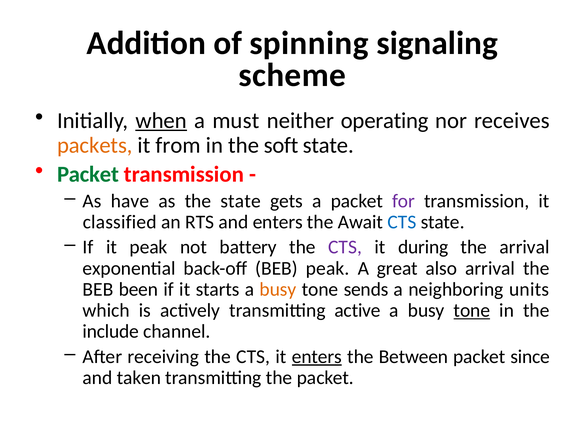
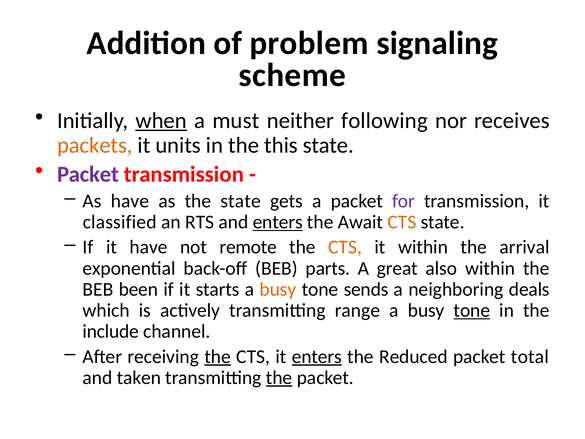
spinning: spinning -> problem
operating: operating -> following
from: from -> units
soft: soft -> this
Packet at (88, 174) colour: green -> purple
enters at (278, 222) underline: none -> present
CTS at (402, 222) colour: blue -> orange
it peak: peak -> have
battery: battery -> remote
CTS at (345, 247) colour: purple -> orange
it during: during -> within
BEB peak: peak -> parts
also arrival: arrival -> within
units: units -> deals
active: active -> range
the at (218, 356) underline: none -> present
Between: Between -> Reduced
since: since -> total
the at (279, 377) underline: none -> present
